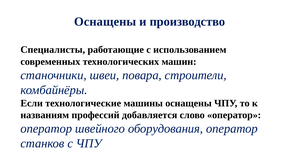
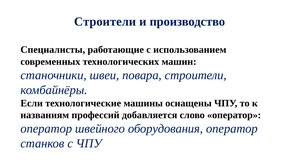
Оснащены at (105, 22): Оснащены -> Строители
